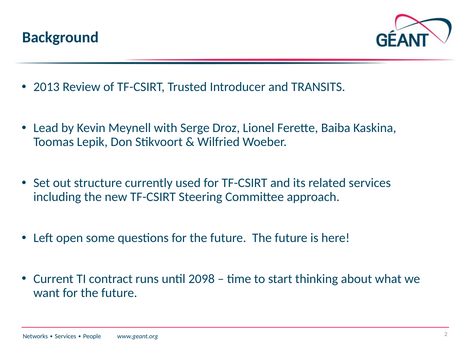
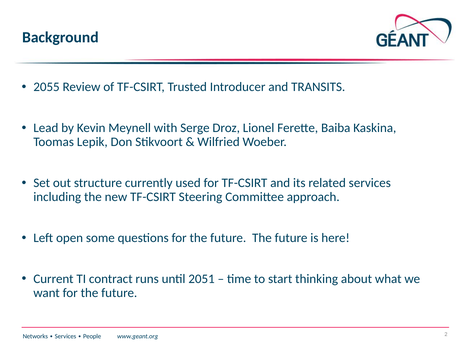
2013: 2013 -> 2055
2098: 2098 -> 2051
